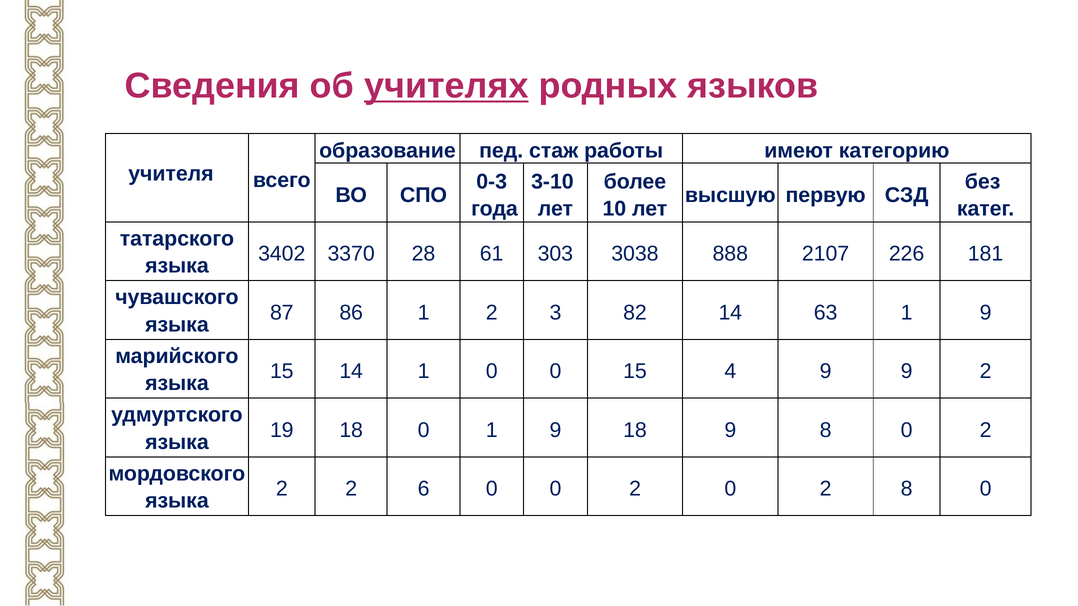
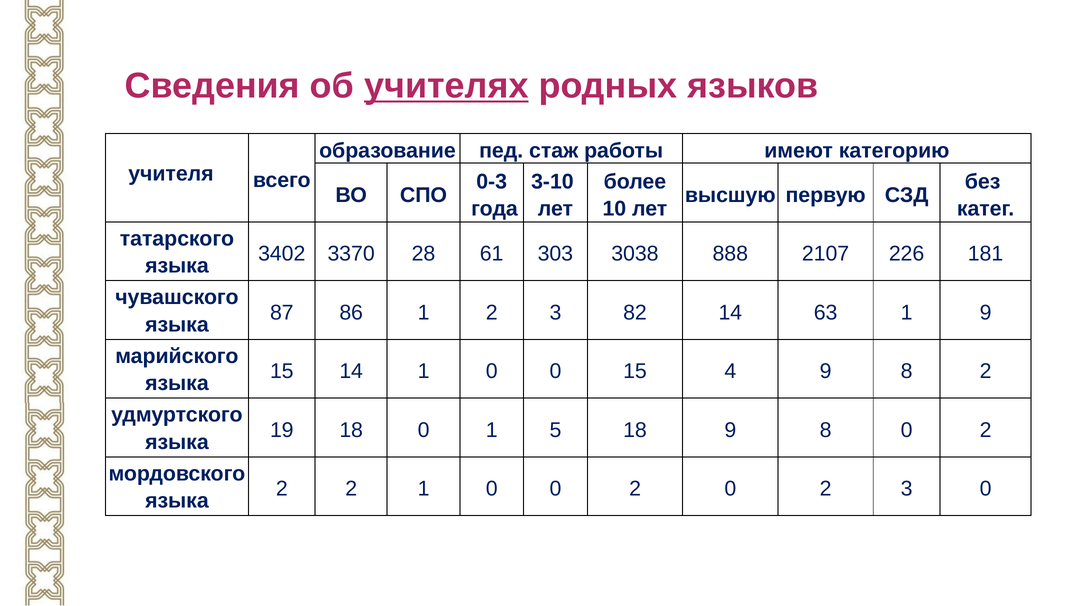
4 9 9: 9 -> 8
0 1 9: 9 -> 5
2 6: 6 -> 1
0 2 8: 8 -> 3
